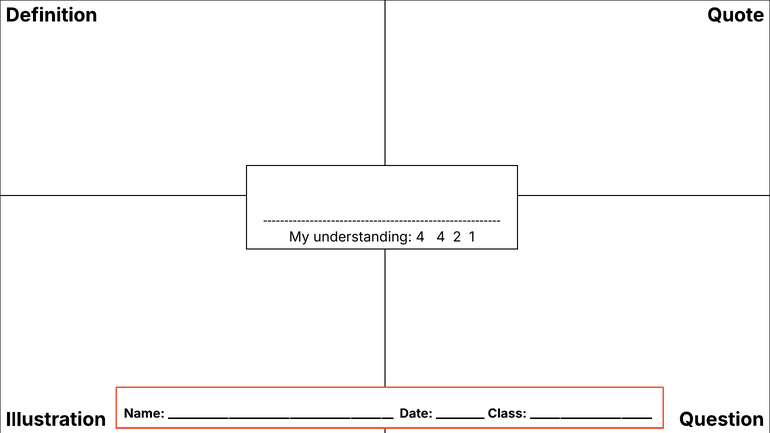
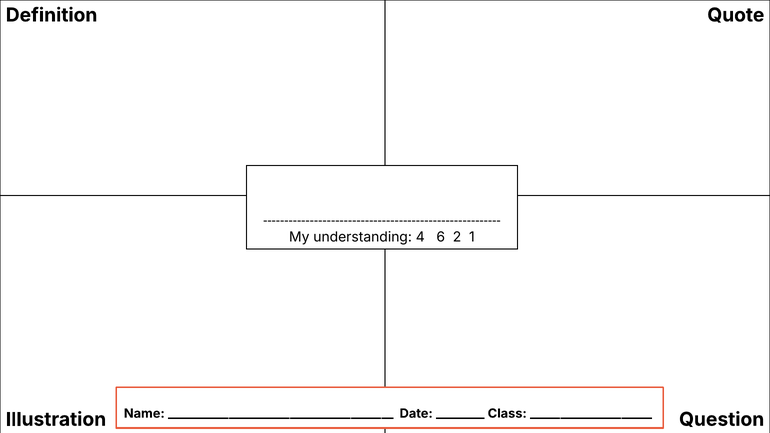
4 4: 4 -> 6
